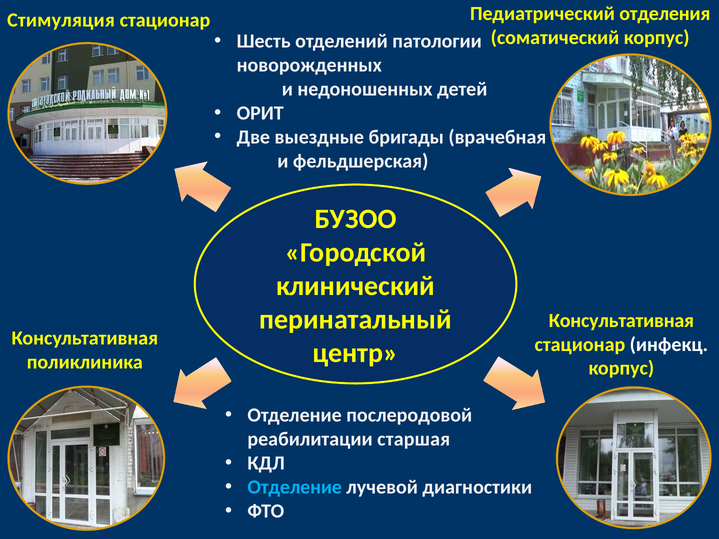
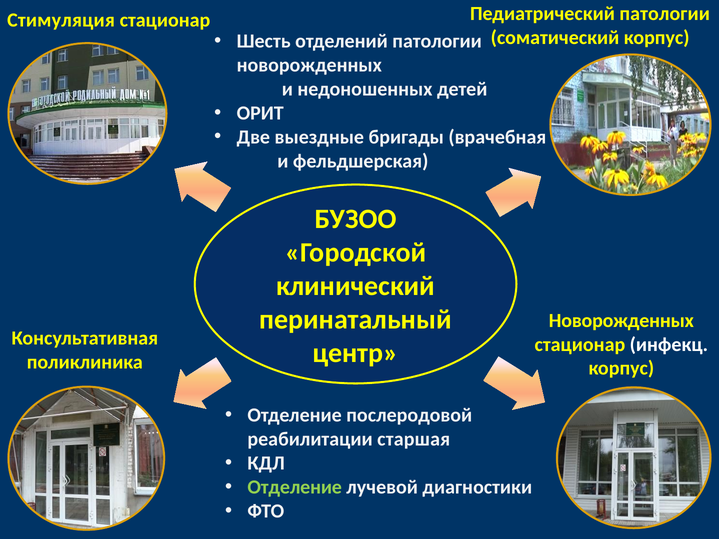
Педиатрический отделения: отделения -> патологии
Консультативная at (621, 321): Консультативная -> Новорожденных
Отделение at (295, 487) colour: light blue -> light green
